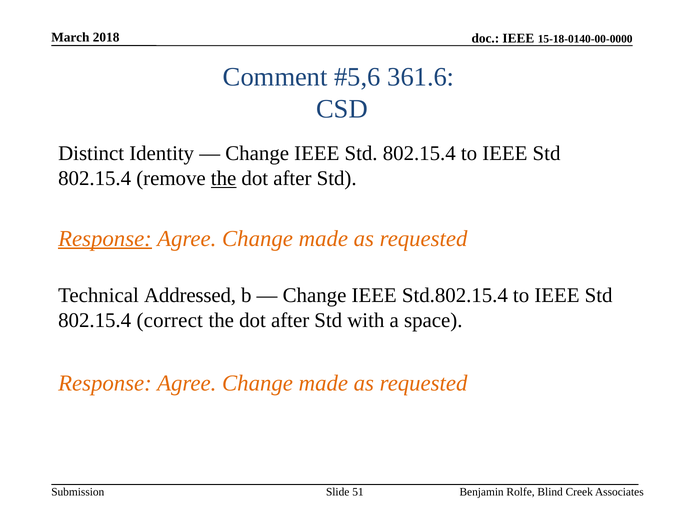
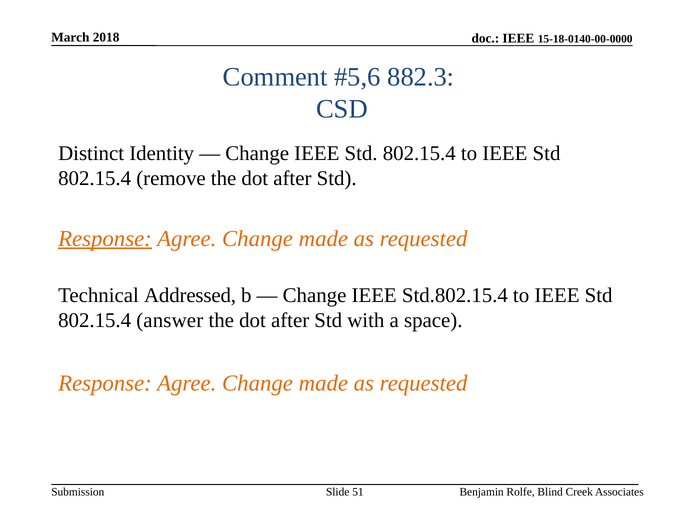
361.6: 361.6 -> 882.3
the at (224, 178) underline: present -> none
correct: correct -> answer
